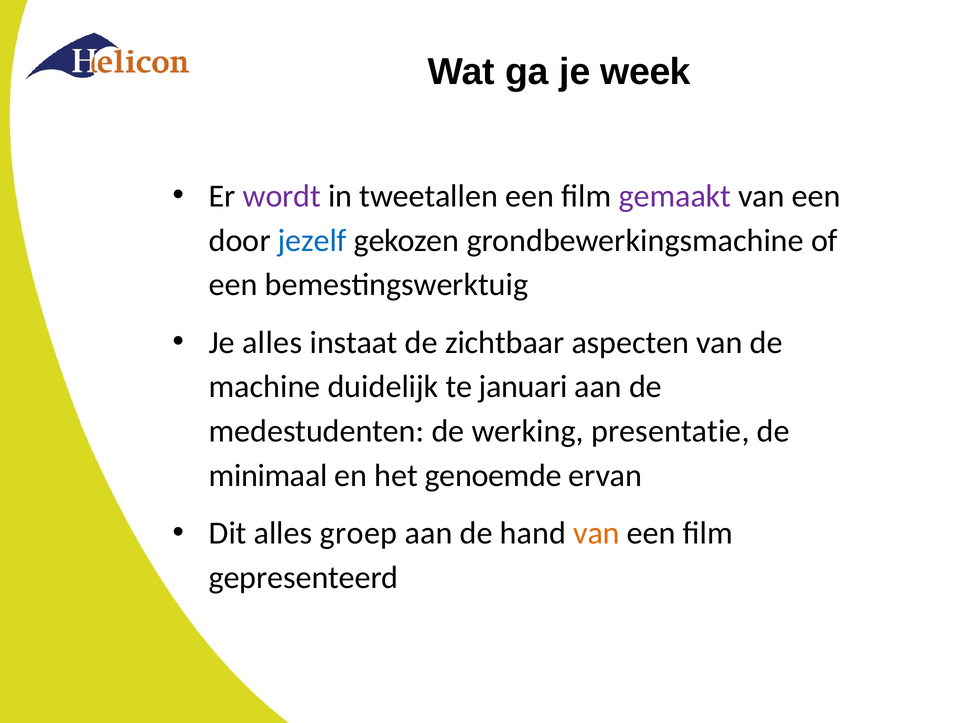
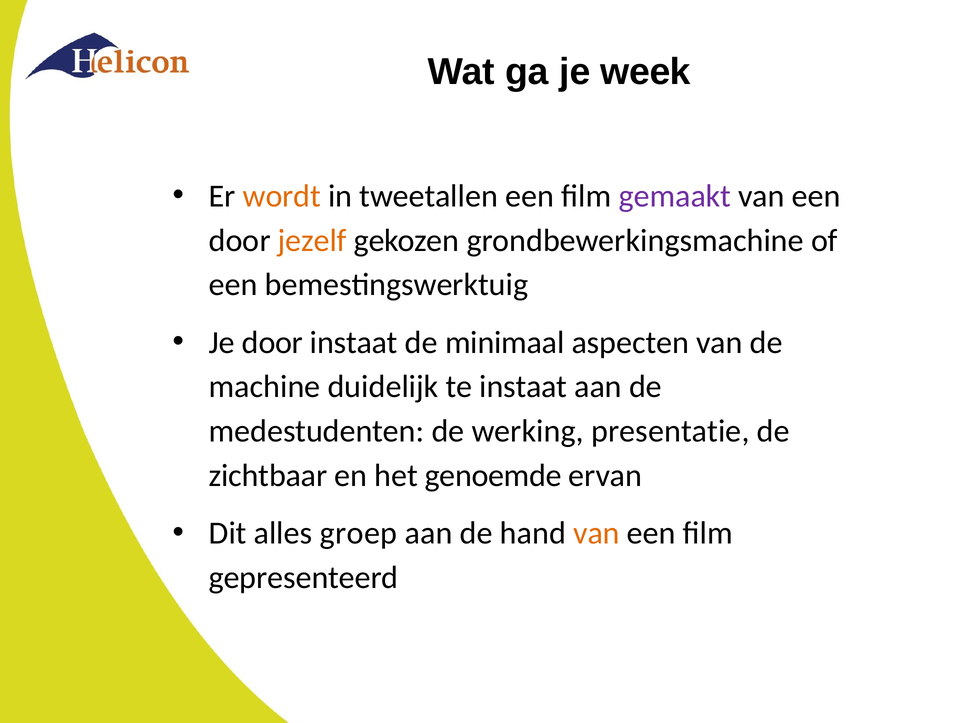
wordt colour: purple -> orange
jezelf colour: blue -> orange
Je alles: alles -> door
zichtbaar: zichtbaar -> minimaal
te januari: januari -> instaat
minimaal: minimaal -> zichtbaar
